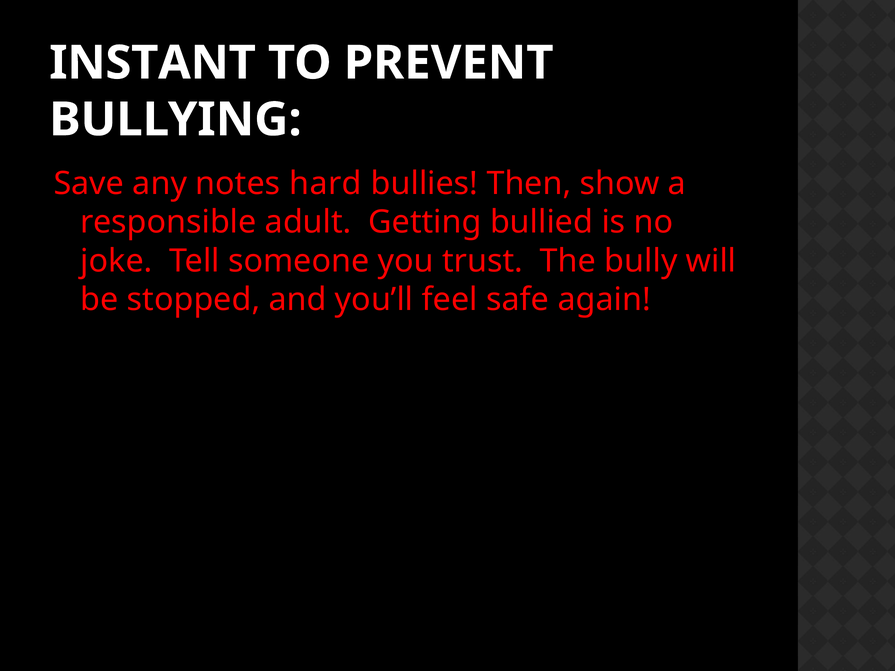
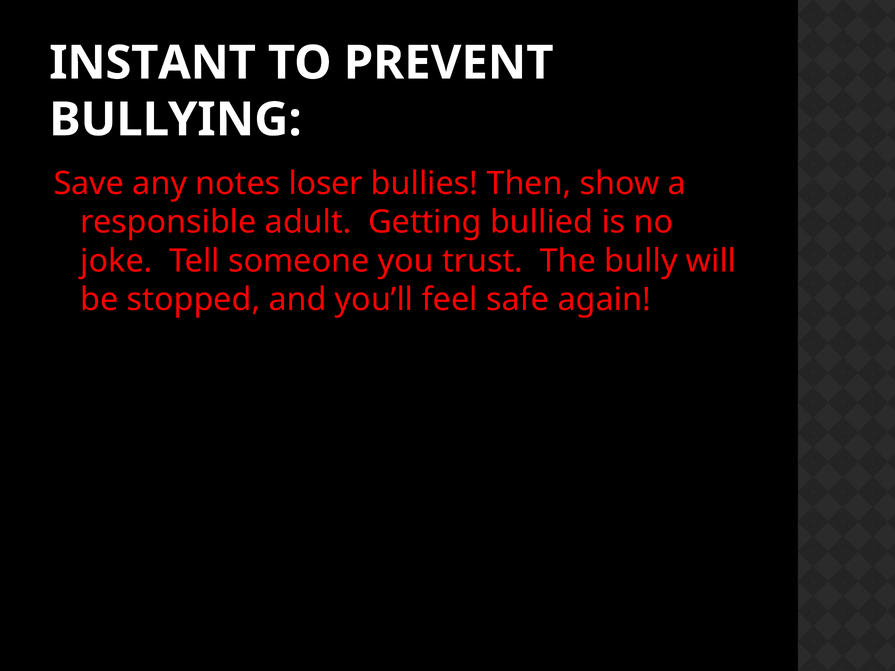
hard: hard -> loser
